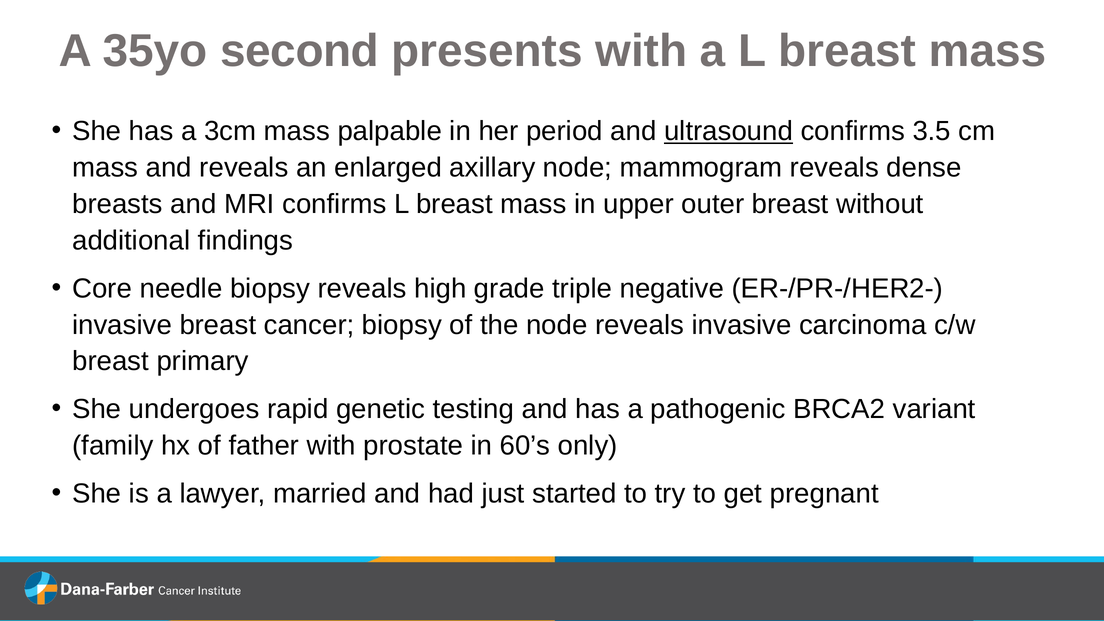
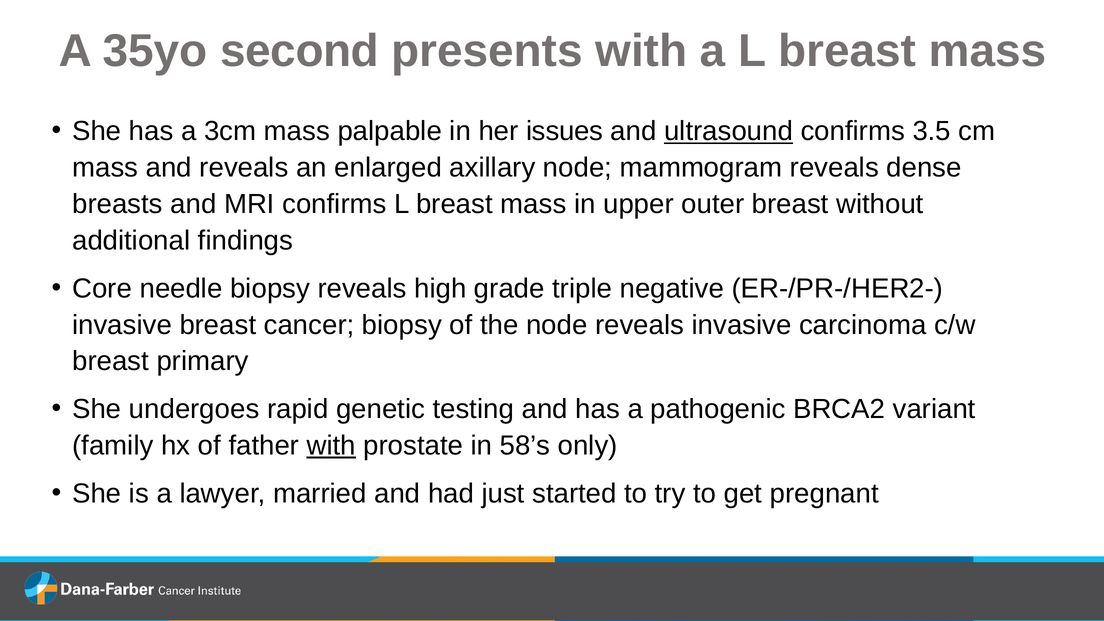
period: period -> issues
with at (331, 446) underline: none -> present
60’s: 60’s -> 58’s
